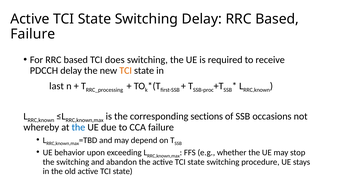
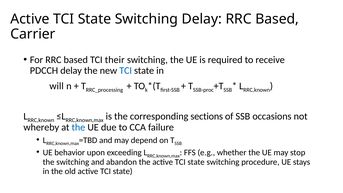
Failure at (33, 34): Failure -> Carrier
does: does -> their
TCI at (126, 71) colour: orange -> blue
last: last -> will
